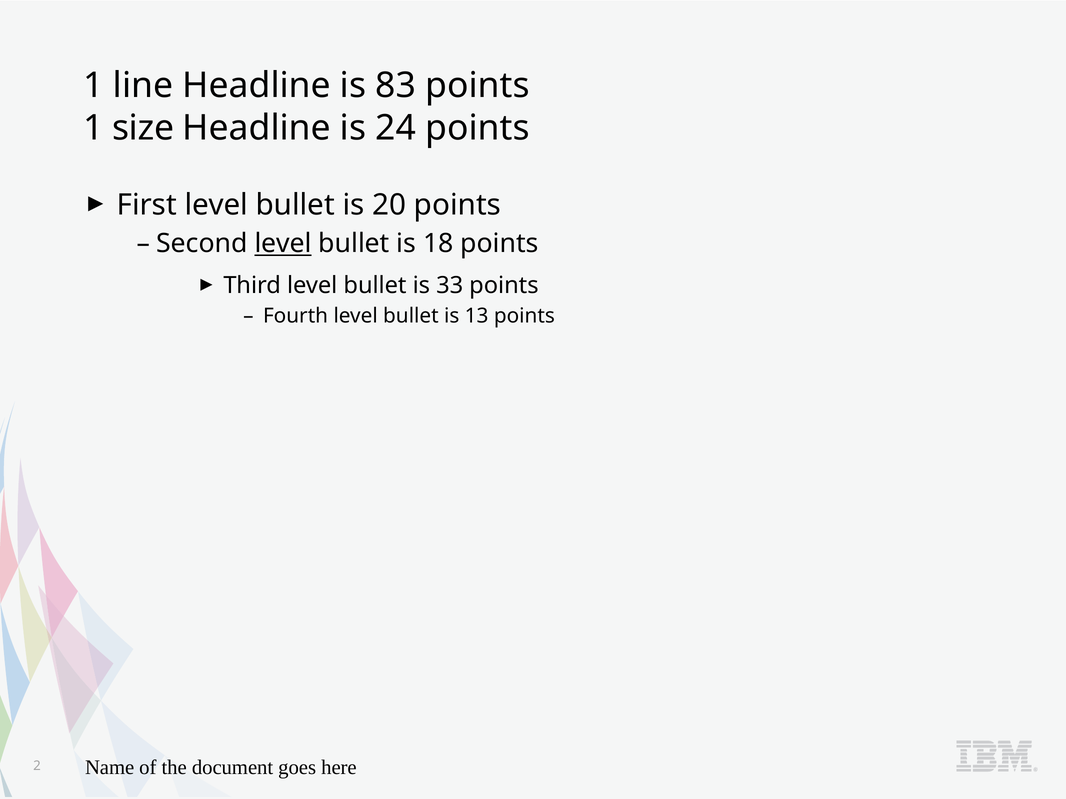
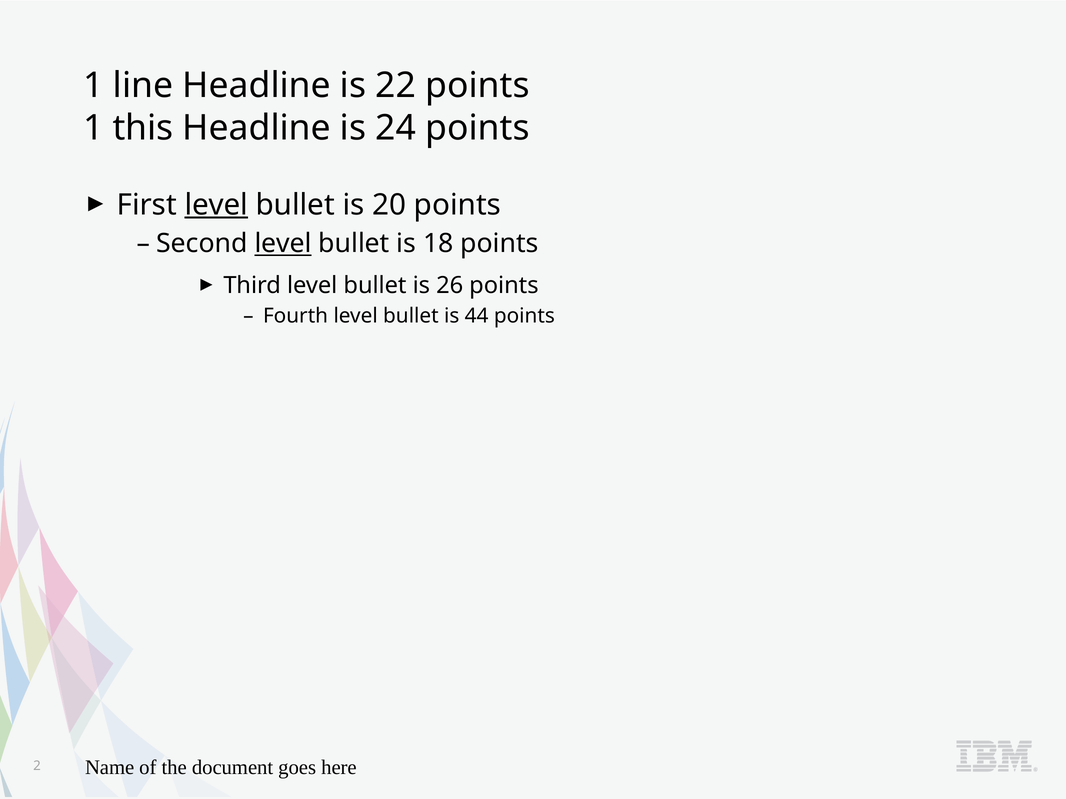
83: 83 -> 22
size: size -> this
level at (216, 205) underline: none -> present
33: 33 -> 26
13: 13 -> 44
